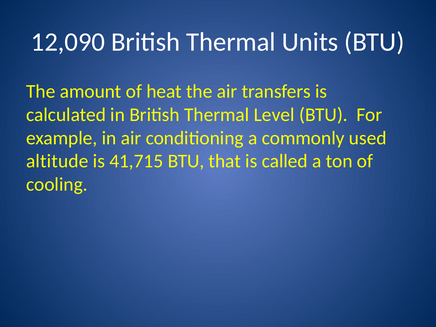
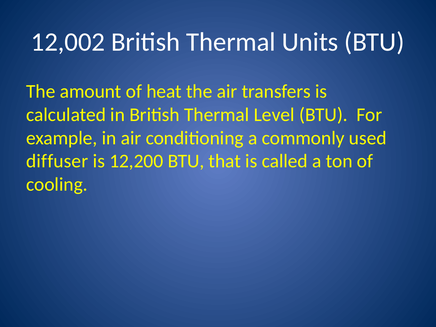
12,090: 12,090 -> 12,002
altitude: altitude -> diffuser
41,715: 41,715 -> 12,200
